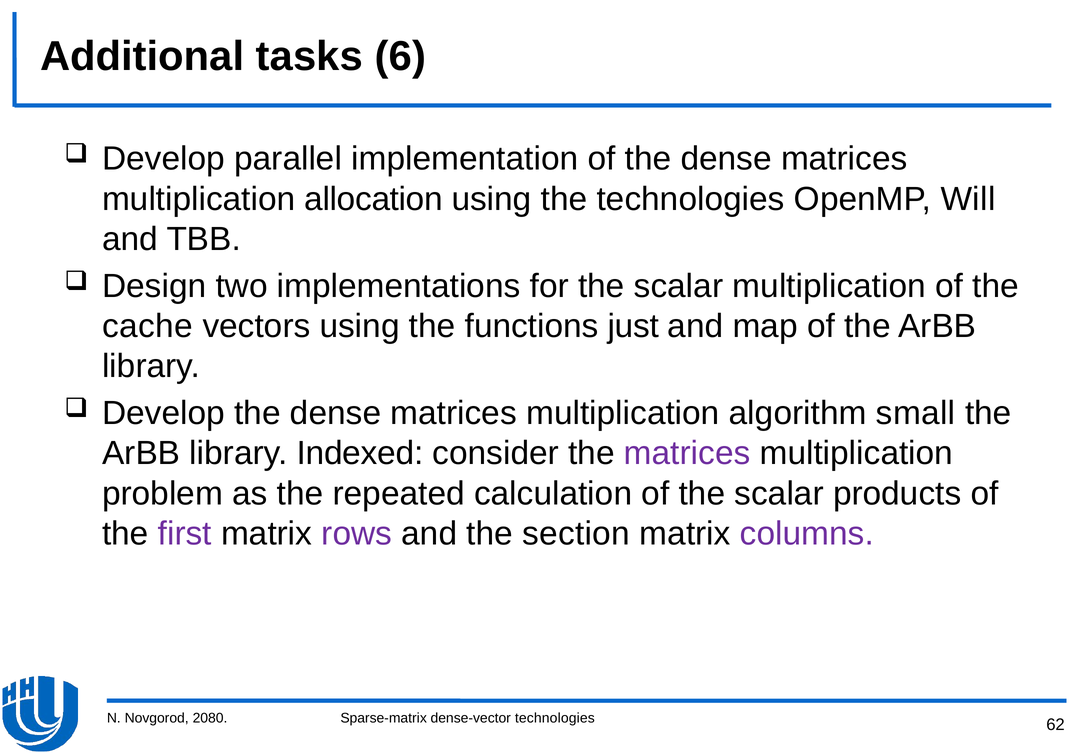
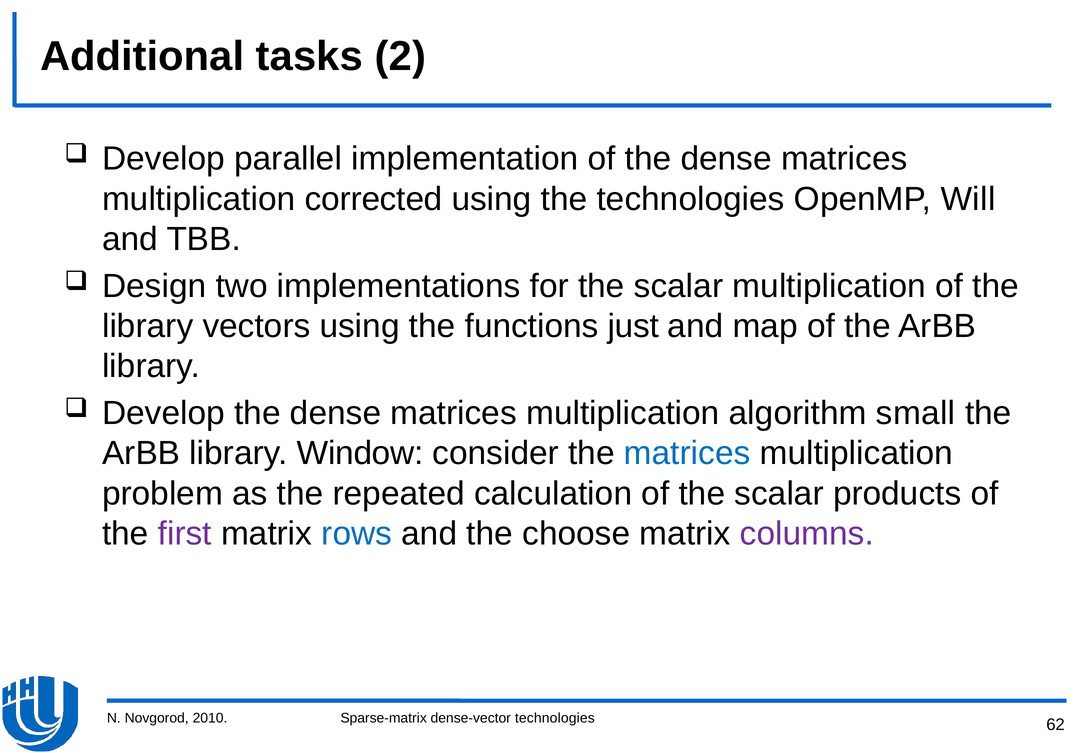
6: 6 -> 2
allocation: allocation -> corrected
cache at (148, 326): cache -> library
Indexed: Indexed -> Window
matrices at (687, 453) colour: purple -> blue
rows colour: purple -> blue
section: section -> choose
2080: 2080 -> 2010
